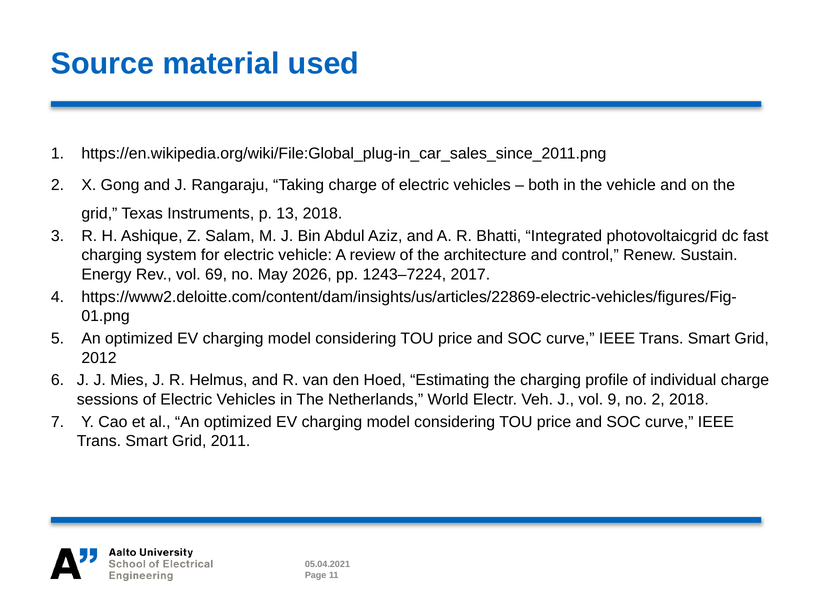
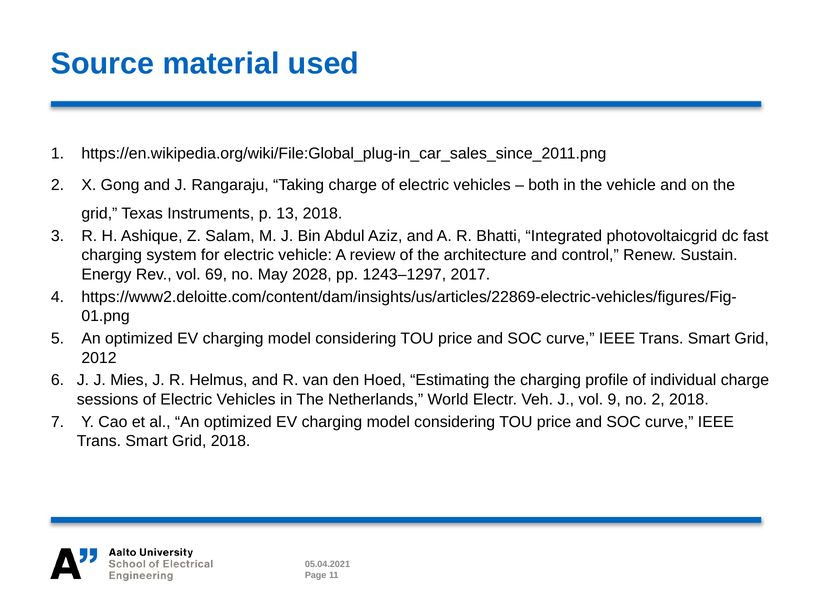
2026: 2026 -> 2028
1243–7224: 1243–7224 -> 1243–1297
Grid 2011: 2011 -> 2018
